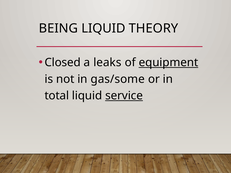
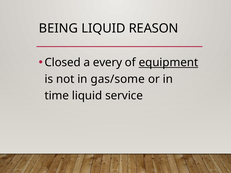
THEORY: THEORY -> REASON
leaks: leaks -> every
total: total -> time
service underline: present -> none
